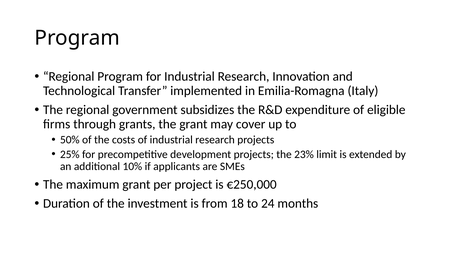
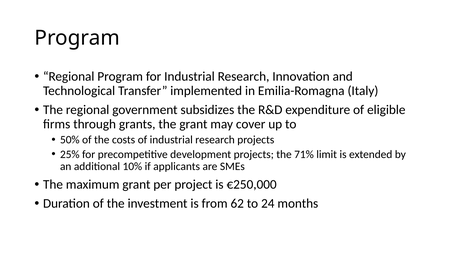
23%: 23% -> 71%
18: 18 -> 62
